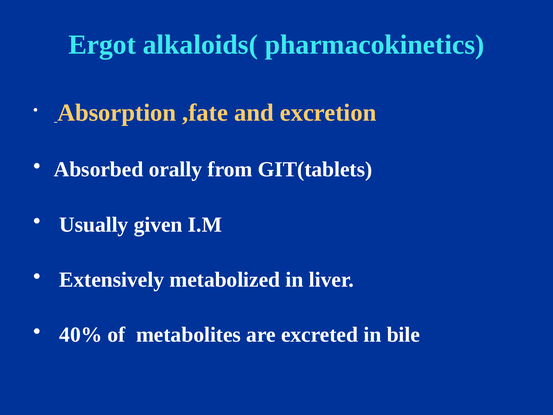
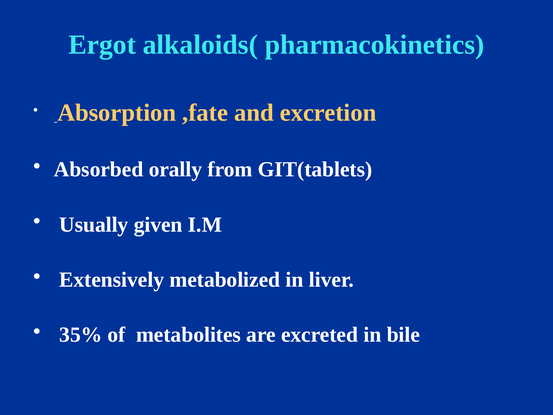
40%: 40% -> 35%
